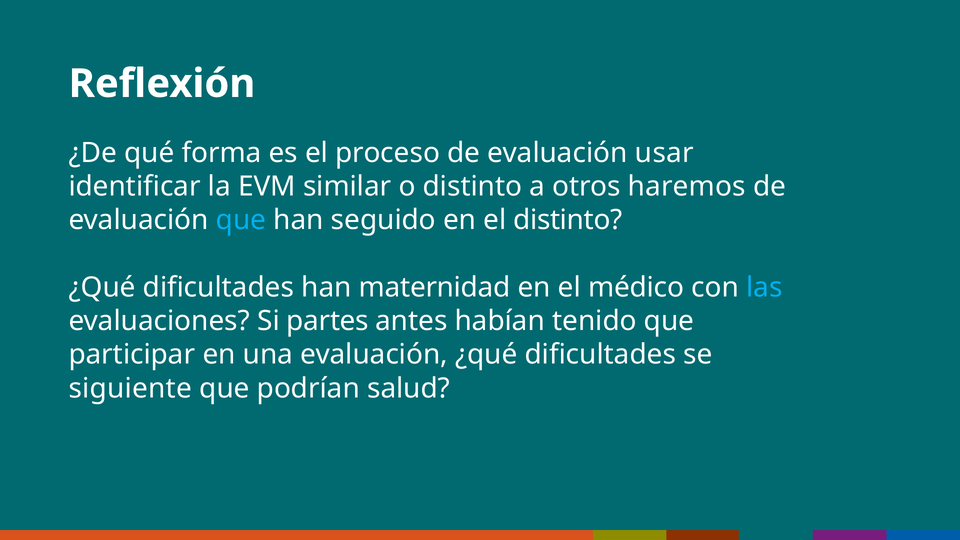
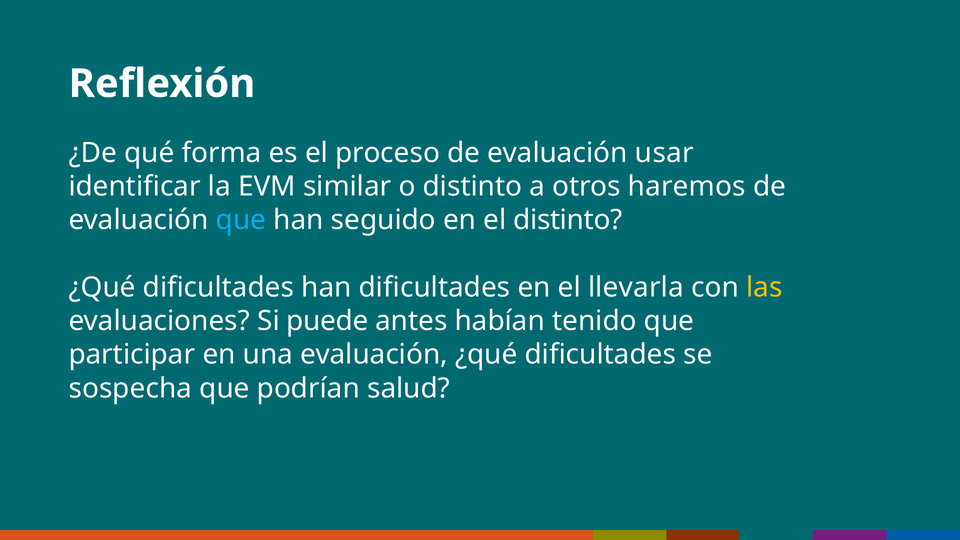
han maternidad: maternidad -> dificultades
médico: médico -> llevarla
las colour: light blue -> yellow
partes: partes -> puede
siguiente: siguiente -> sospecha
